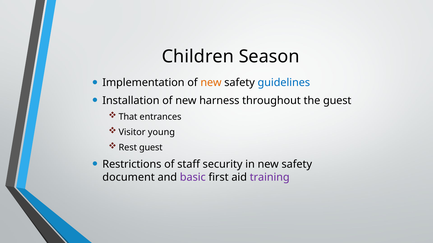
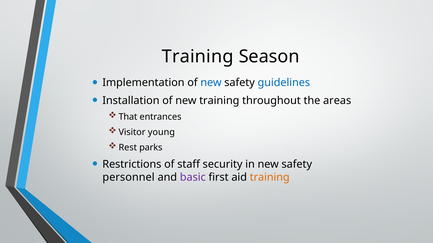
Children at (198, 57): Children -> Training
new at (211, 83) colour: orange -> blue
new harness: harness -> training
the guest: guest -> areas
Rest guest: guest -> parks
document: document -> personnel
training at (270, 178) colour: purple -> orange
